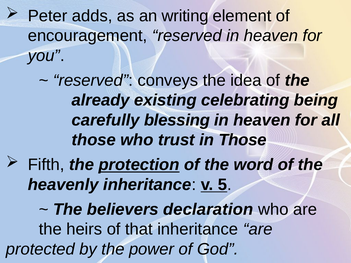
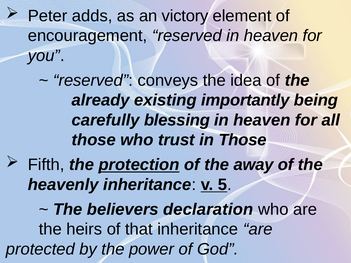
writing: writing -> victory
celebrating: celebrating -> importantly
word: word -> away
